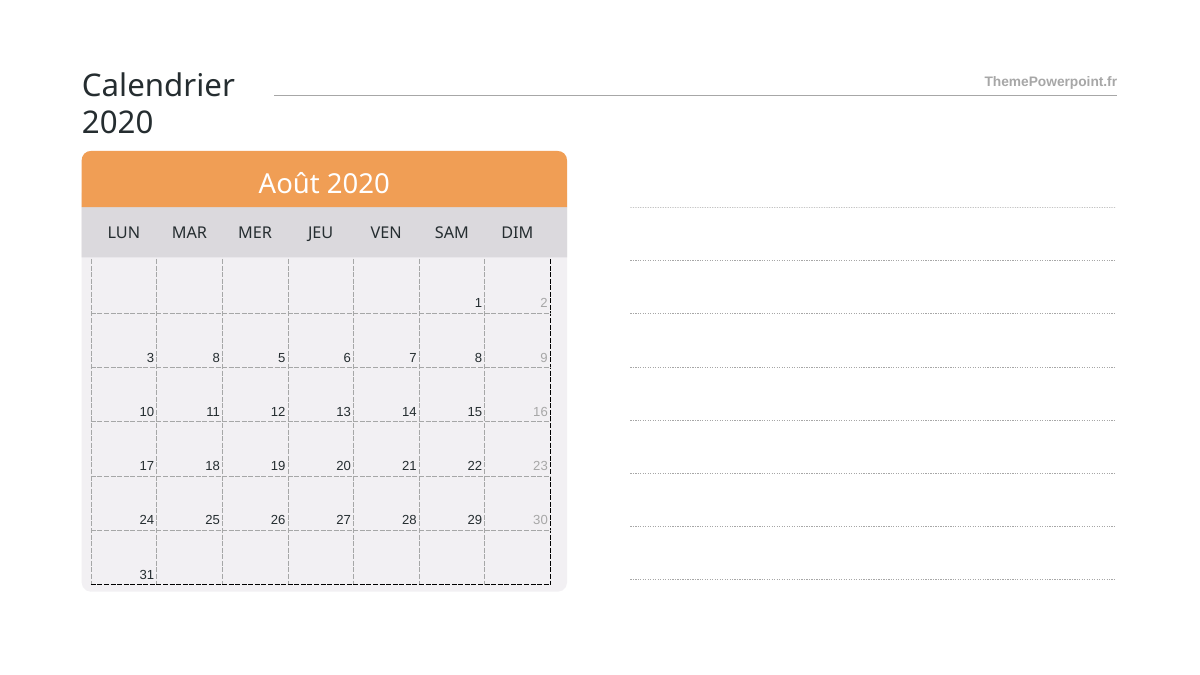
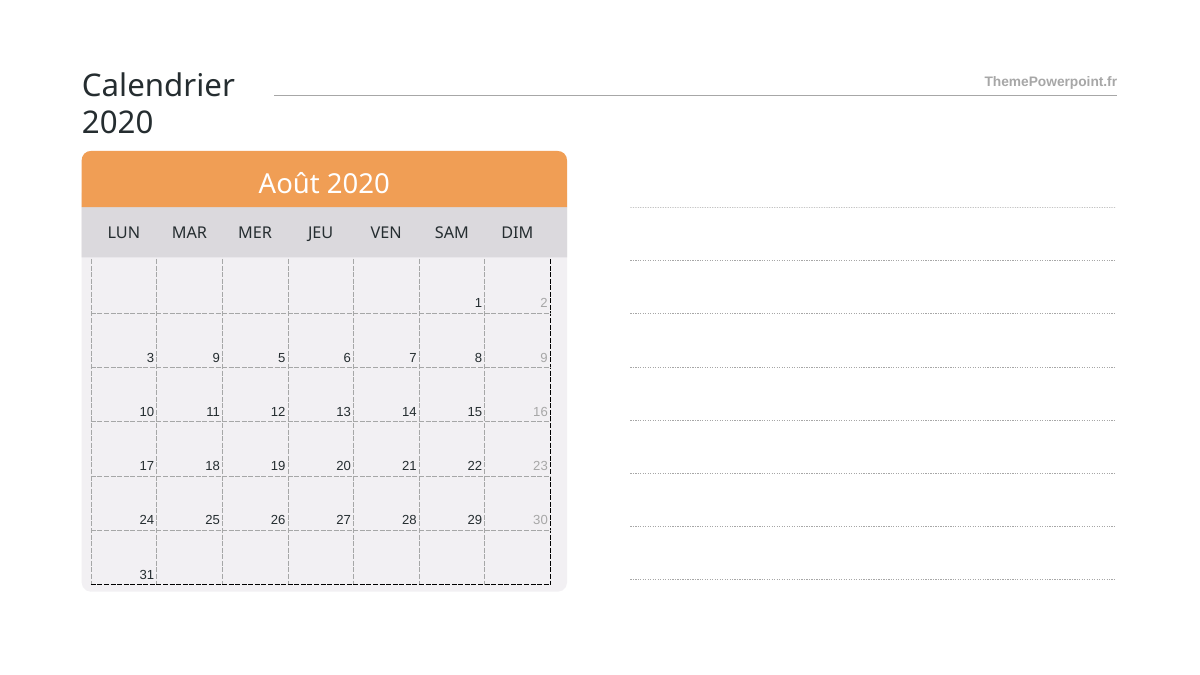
3 8: 8 -> 9
